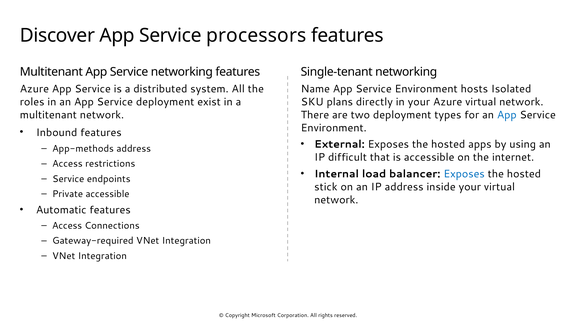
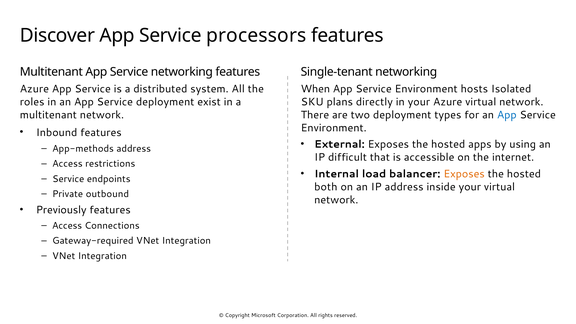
Name: Name -> When
Exposes at (464, 174) colour: blue -> orange
stick: stick -> both
Private accessible: accessible -> outbound
Automatic: Automatic -> Previously
